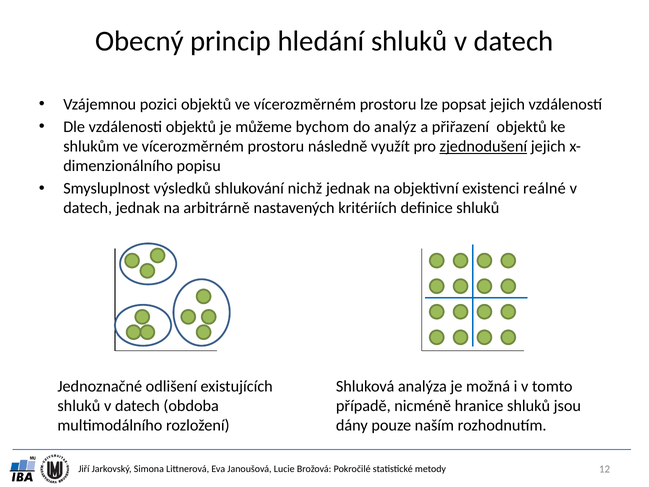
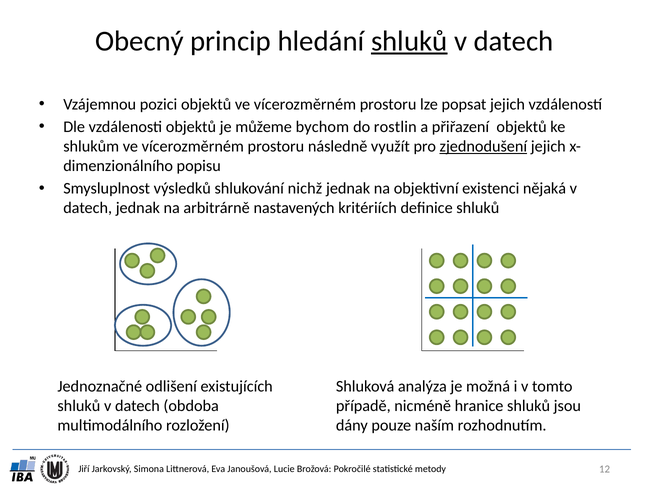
shluků at (409, 41) underline: none -> present
analýz: analýz -> rostlin
reálné: reálné -> nějaká
